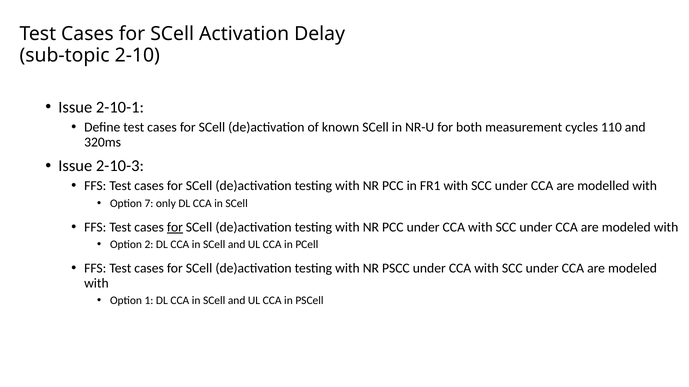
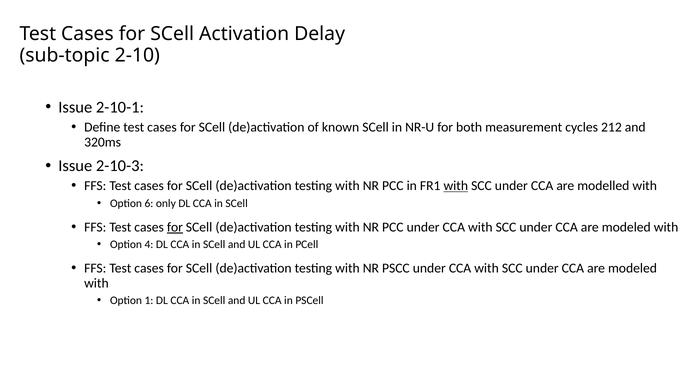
110: 110 -> 212
with at (456, 186) underline: none -> present
7: 7 -> 6
2: 2 -> 4
